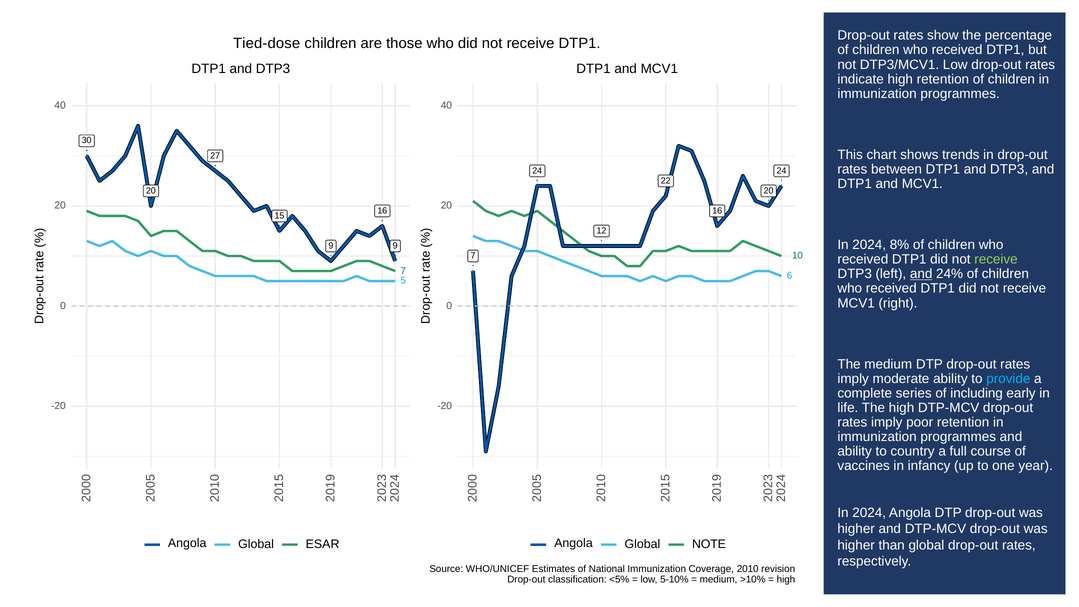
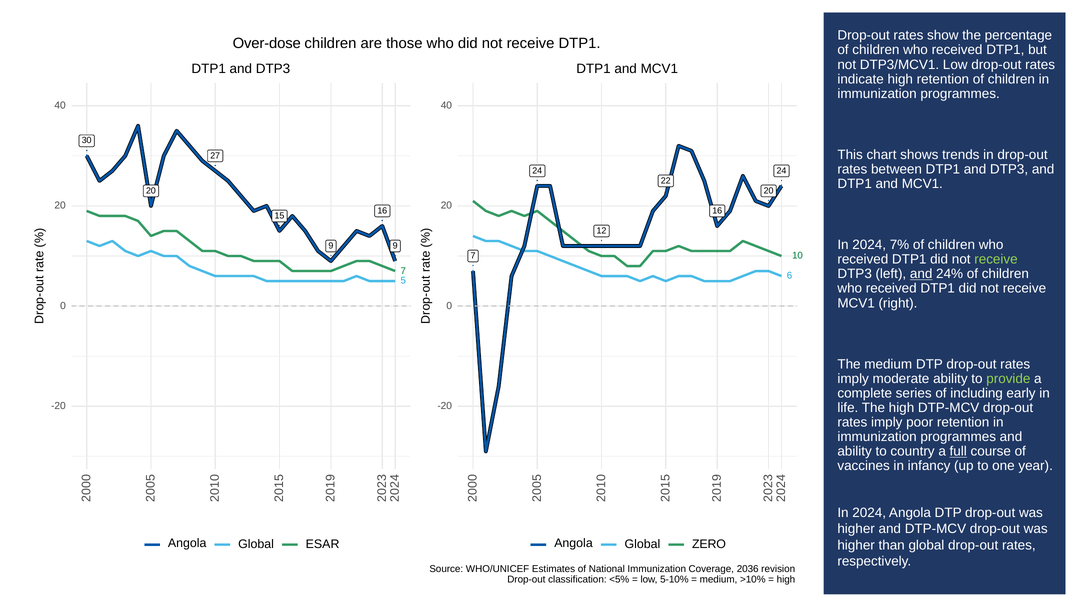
Tied-dose: Tied-dose -> Over-dose
8%: 8% -> 7%
provide colour: light blue -> light green
full underline: none -> present
NOTE: NOTE -> ZERO
2010: 2010 -> 2036
